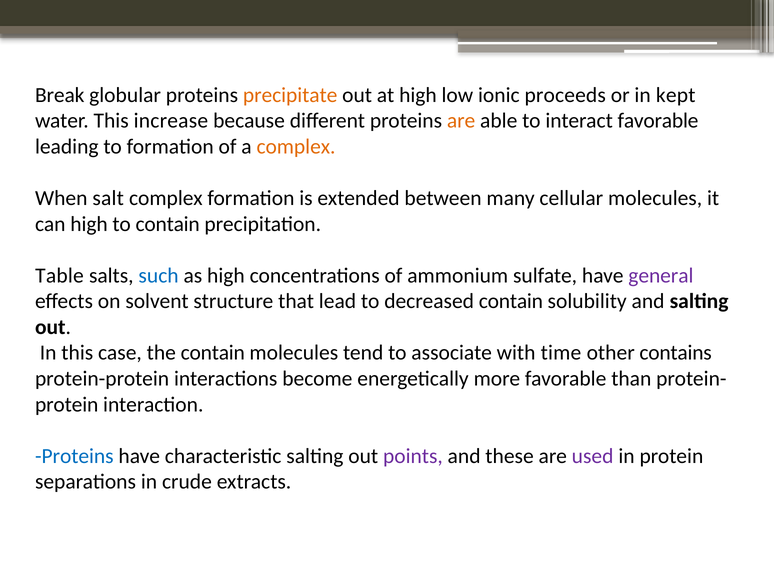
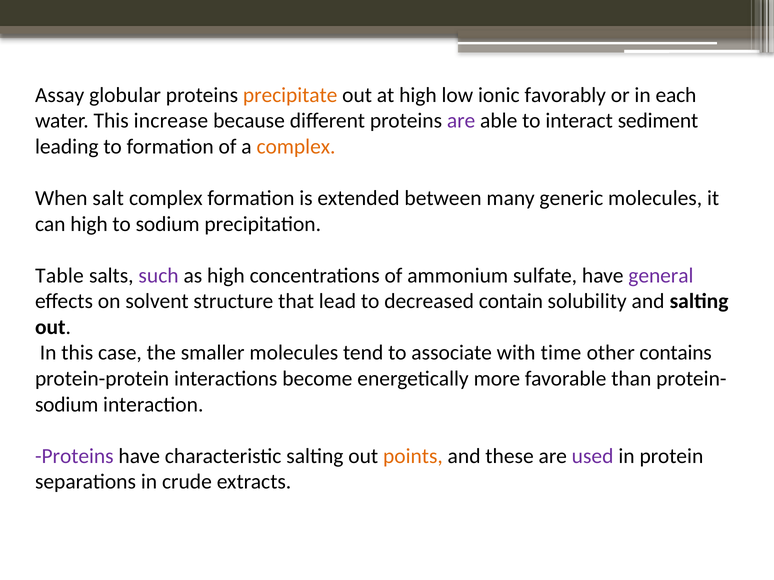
Break: Break -> Assay
proceeds: proceeds -> favorably
kept: kept -> each
are at (461, 121) colour: orange -> purple
interact favorable: favorable -> sediment
cellular: cellular -> generic
to contain: contain -> sodium
such colour: blue -> purple
the contain: contain -> smaller
protein at (67, 405): protein -> sodium
Proteins at (74, 456) colour: blue -> purple
points colour: purple -> orange
